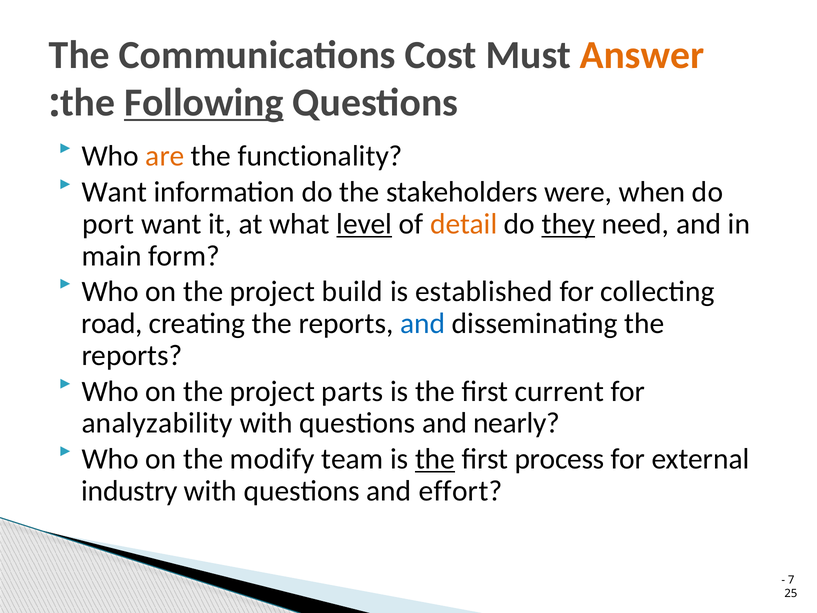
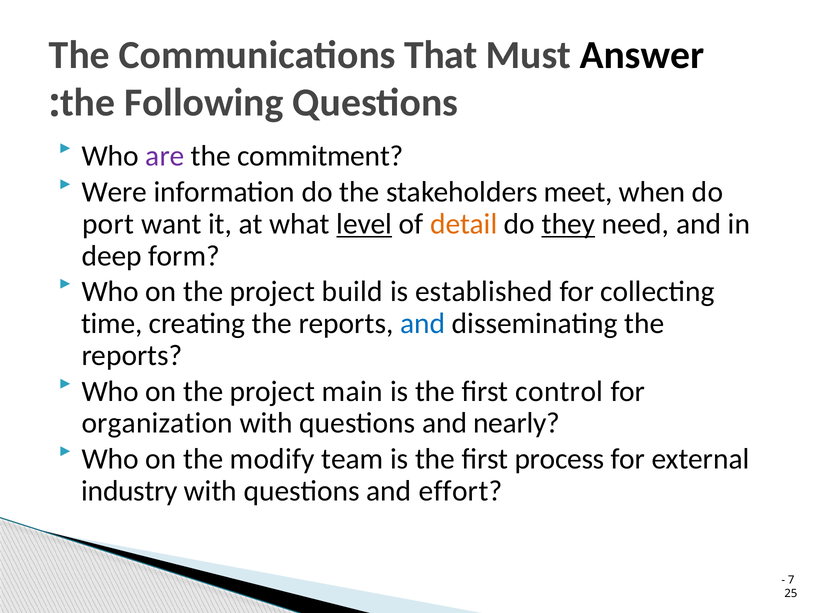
Cost: Cost -> That
Answer colour: orange -> black
Following underline: present -> none
are colour: orange -> purple
functionality: functionality -> commitment
Want at (114, 192): Want -> Were
were: were -> meet
main: main -> deep
road: road -> time
parts: parts -> main
current: current -> control
analyzability: analyzability -> organization
the at (435, 459) underline: present -> none
